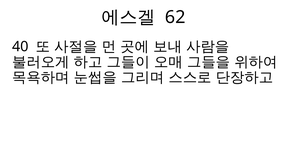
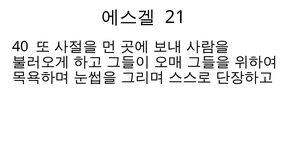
62: 62 -> 21
